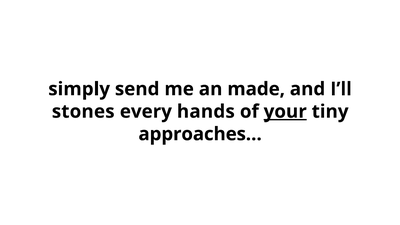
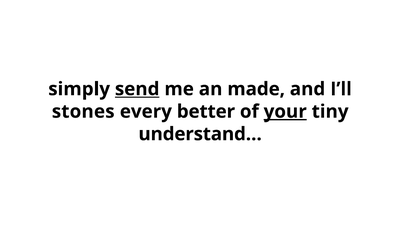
send underline: none -> present
hands: hands -> better
approaches…: approaches… -> understand…
